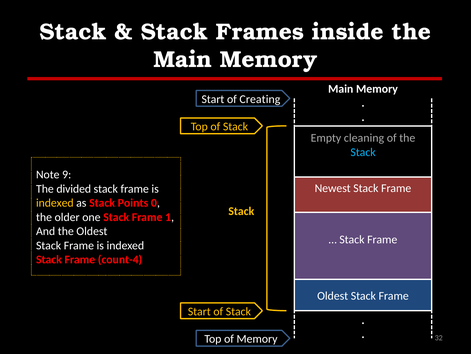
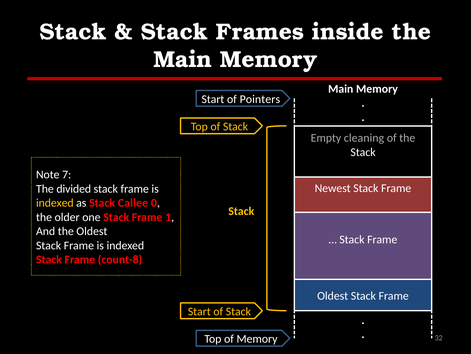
Creating: Creating -> Pointers
Stack at (363, 152) colour: light blue -> white
9: 9 -> 7
Points: Points -> Callee
count-4: count-4 -> count-8
